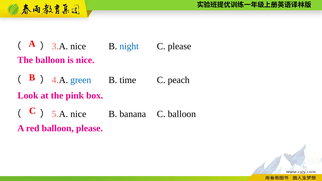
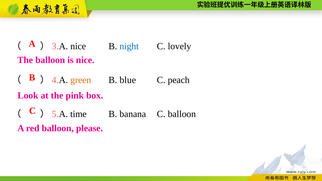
C please: please -> lovely
green colour: blue -> orange
time: time -> blue
nice at (78, 114): nice -> time
